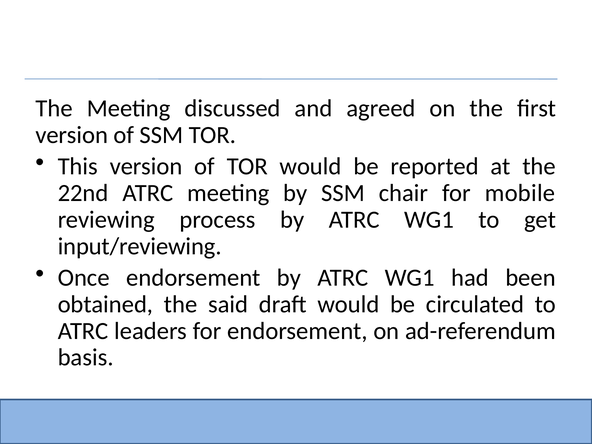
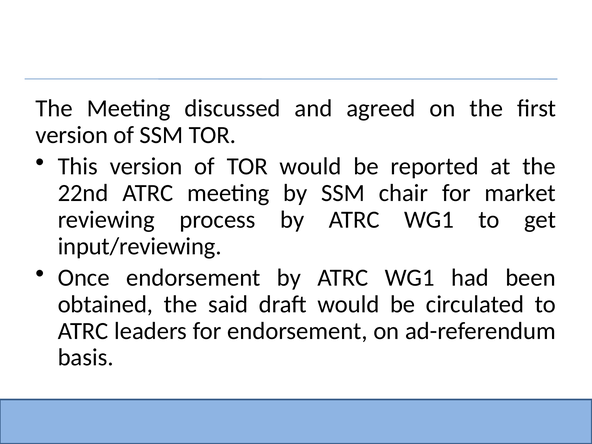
mobile: mobile -> market
